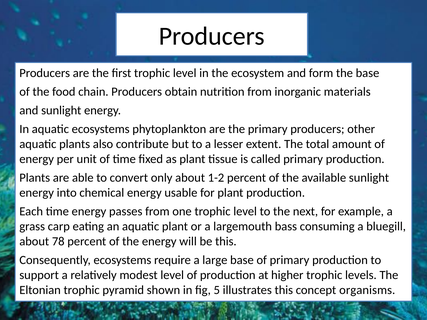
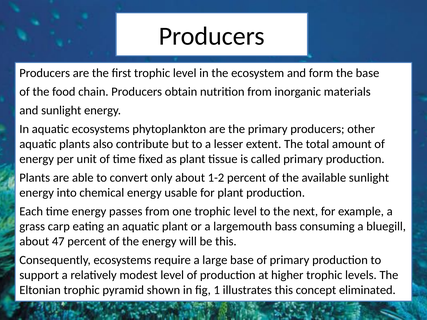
78: 78 -> 47
5: 5 -> 1
organisms: organisms -> eliminated
